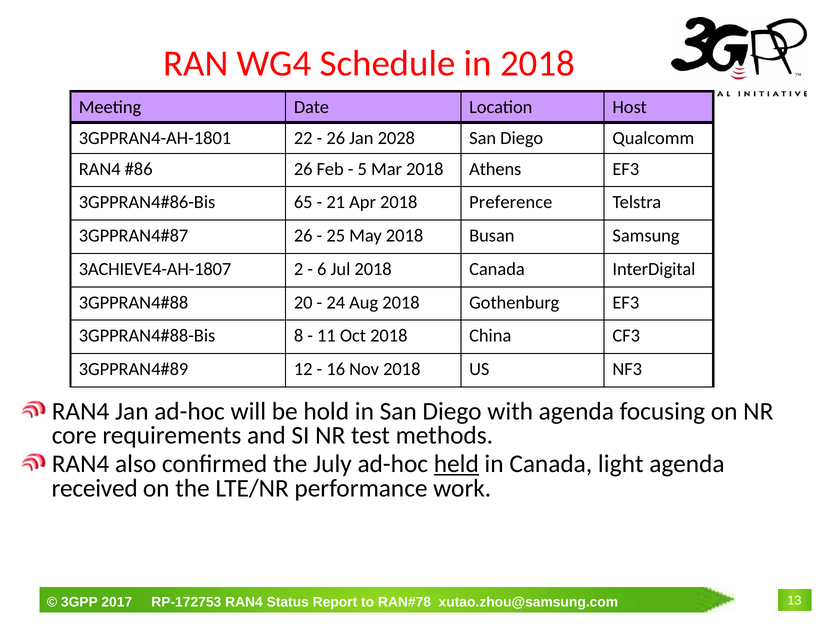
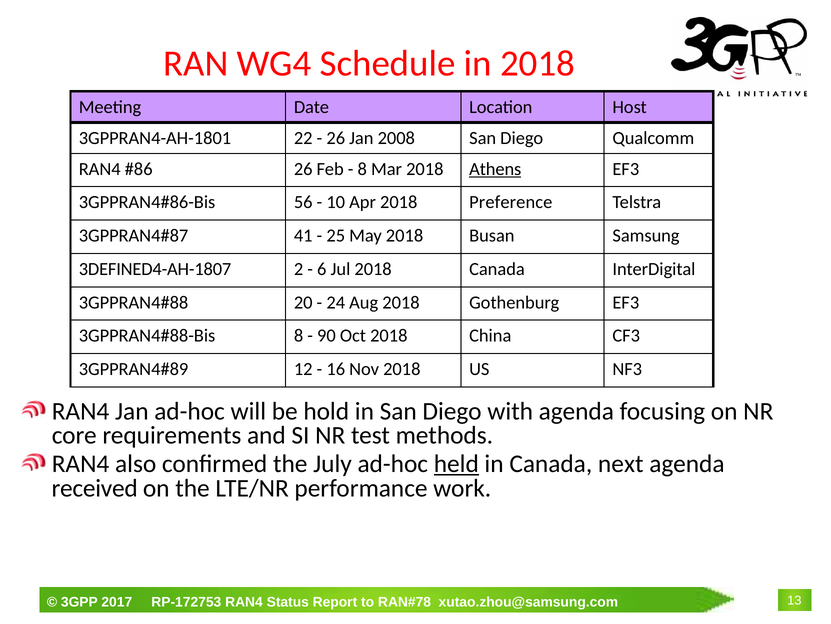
2028: 2028 -> 2008
5 at (362, 169): 5 -> 8
Athens underline: none -> present
65: 65 -> 56
21: 21 -> 10
26 at (303, 235): 26 -> 41
3ACHIEVE4-AH-1807: 3ACHIEVE4-AH-1807 -> 3DEFINED4-AH-1807
11: 11 -> 90
light: light -> next
